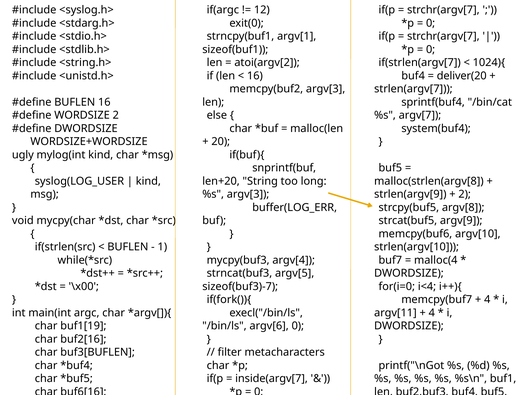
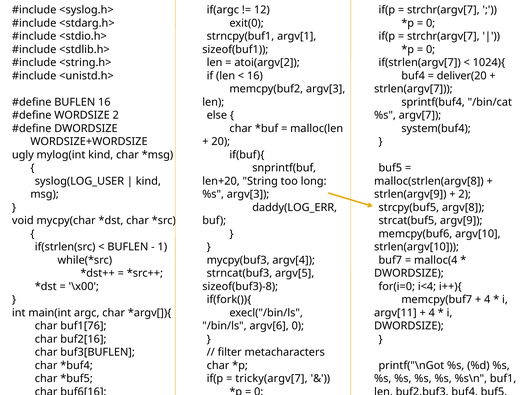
buffer(LOG_ERR: buffer(LOG_ERR -> daddy(LOG_ERR
sizeof(buf3)-7: sizeof(buf3)-7 -> sizeof(buf3)-8
buf1[19: buf1[19 -> buf1[76
inside(argv[7: inside(argv[7 -> tricky(argv[7
